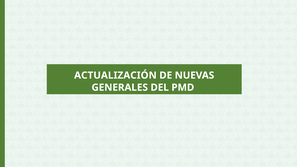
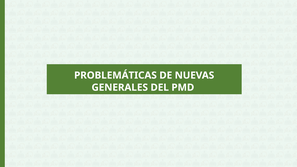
ACTUALIZACIÓN: ACTUALIZACIÓN -> PROBLEMÁTICAS
